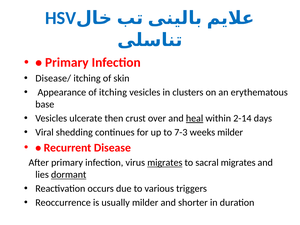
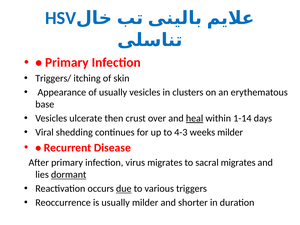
Disease/: Disease/ -> Triggers/
of itching: itching -> usually
2-14: 2-14 -> 1-14
7-3: 7-3 -> 4-3
migrates at (165, 163) underline: present -> none
due underline: none -> present
